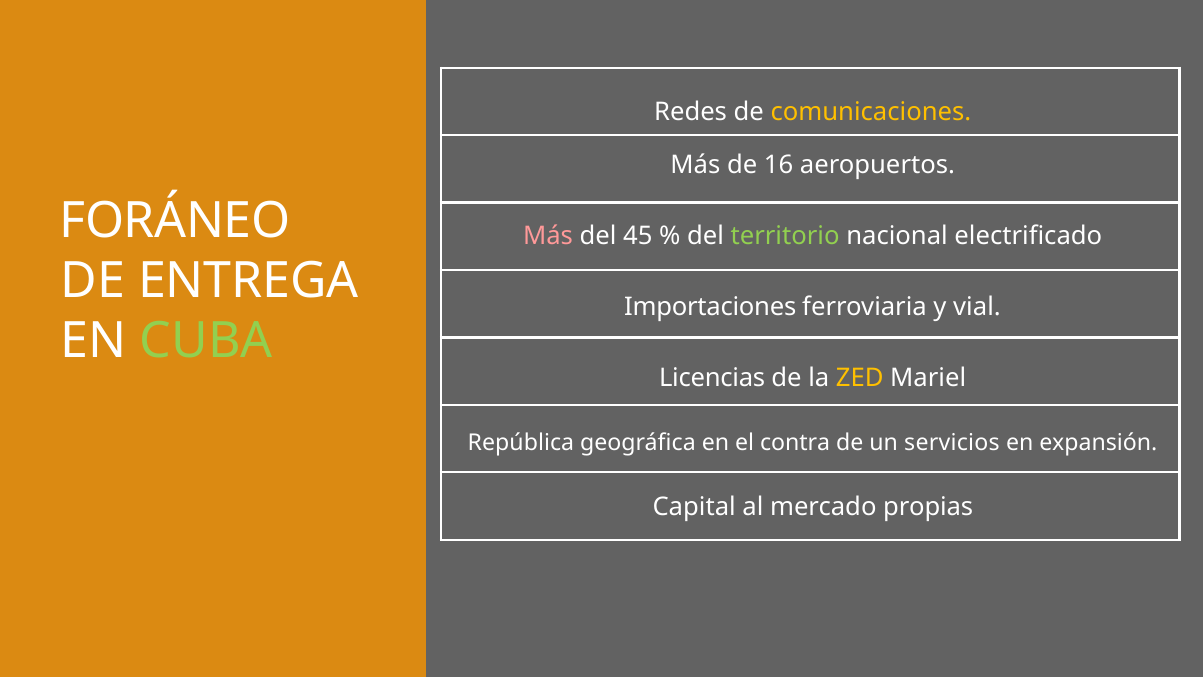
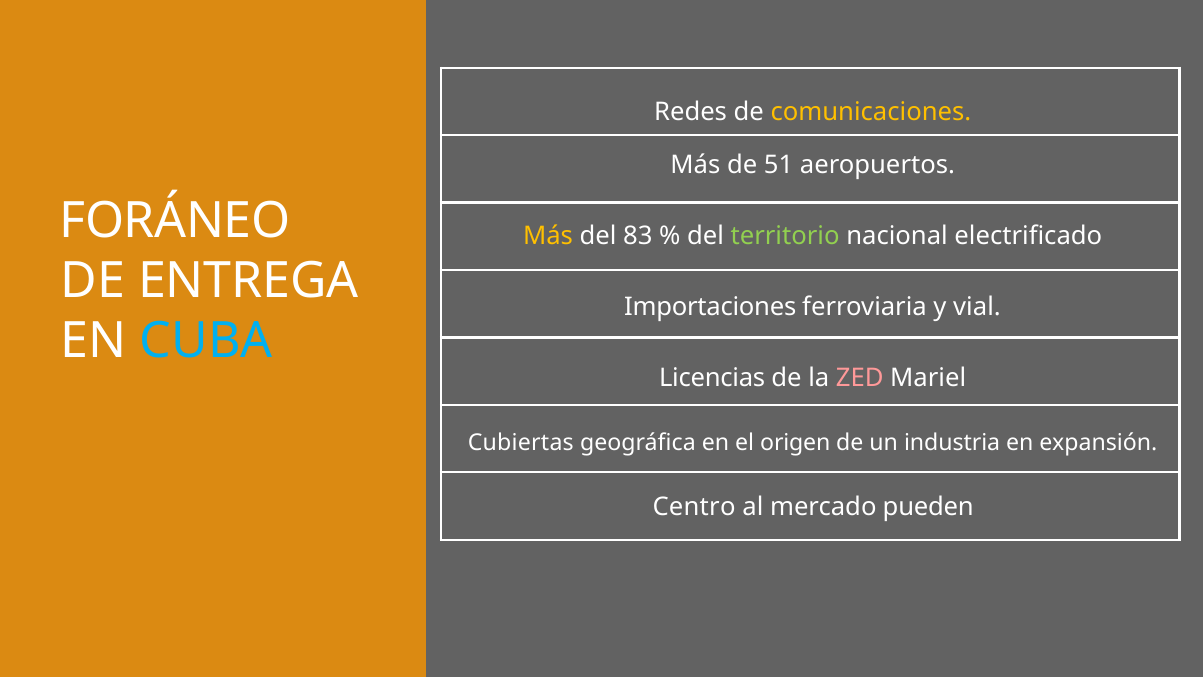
16: 16 -> 51
Más at (548, 236) colour: pink -> yellow
45: 45 -> 83
CUBA colour: light green -> light blue
ZED colour: yellow -> pink
República: República -> Cubiertas
contra: contra -> origen
servicios: servicios -> industria
Capital: Capital -> Centro
propias: propias -> pueden
